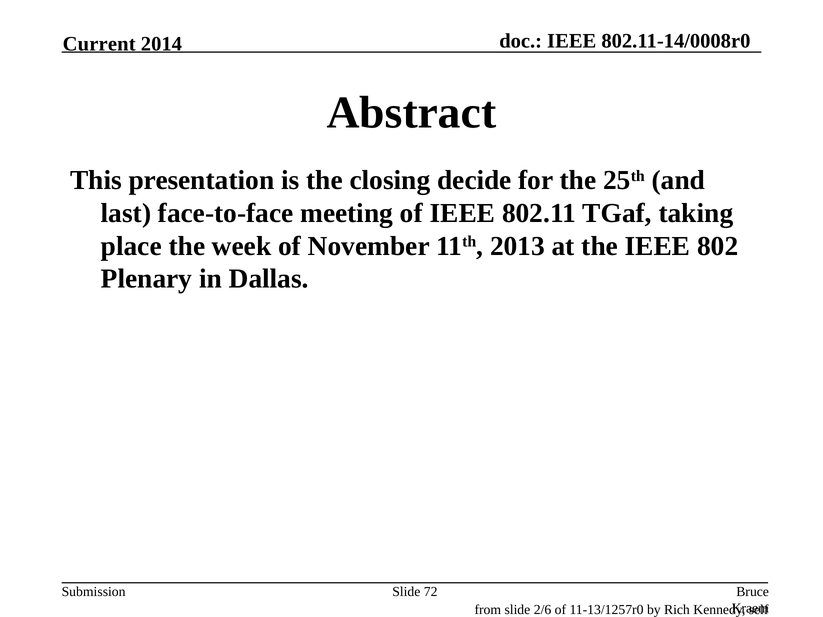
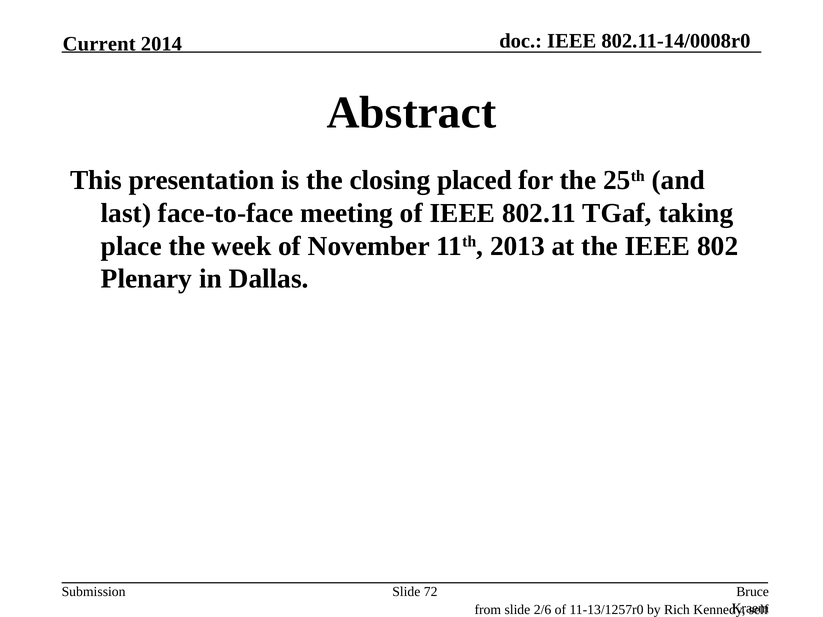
decide: decide -> placed
